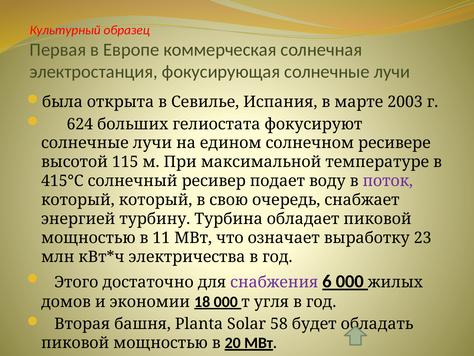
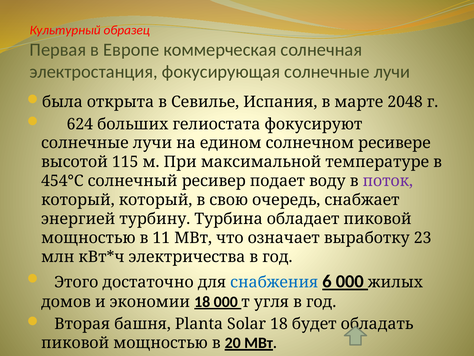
2003: 2003 -> 2048
415°С: 415°С -> 454°С
снабжения colour: purple -> blue
Solar 58: 58 -> 18
